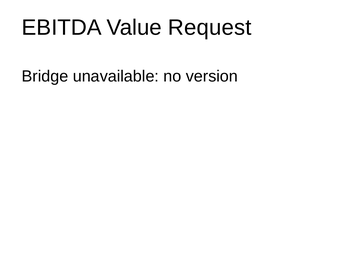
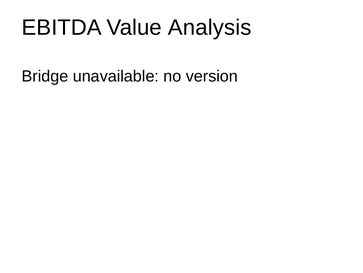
Request: Request -> Analysis
